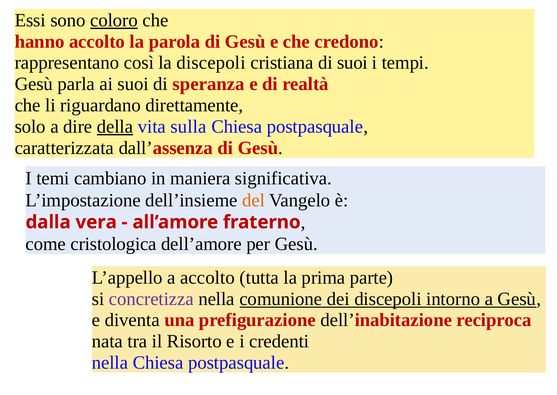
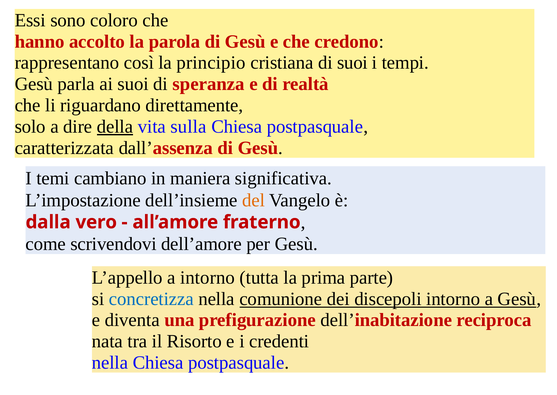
coloro underline: present -> none
la discepoli: discepoli -> principio
vera: vera -> vero
cristologica: cristologica -> scrivendovi
a accolto: accolto -> intorno
concretizza colour: purple -> blue
